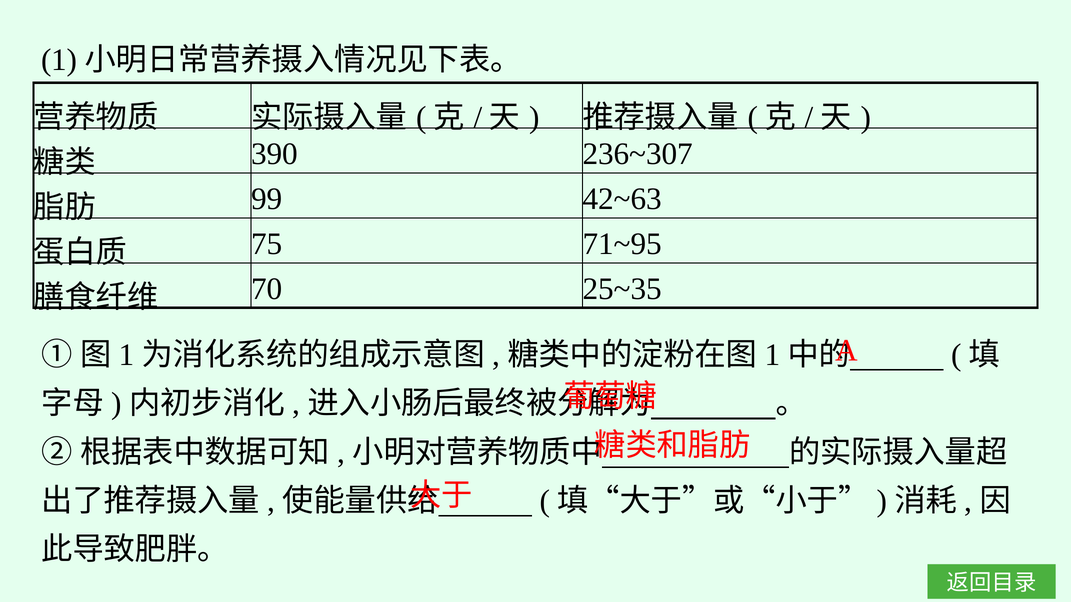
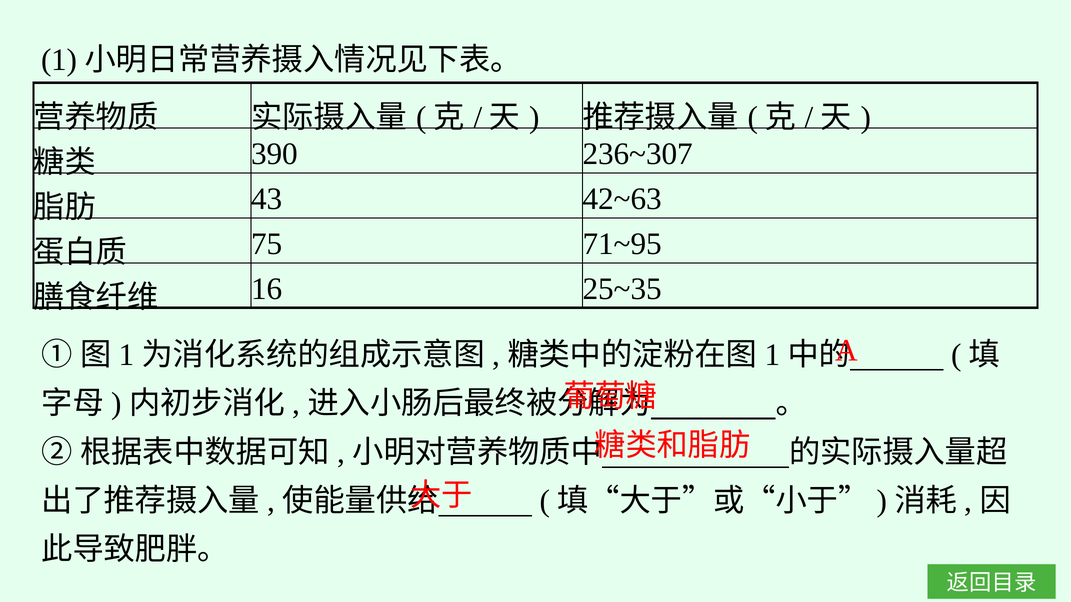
99: 99 -> 43
70: 70 -> 16
